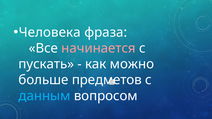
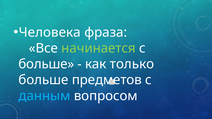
начинается colour: pink -> light green
пускать at (46, 64): пускать -> больше
можно: можно -> только
